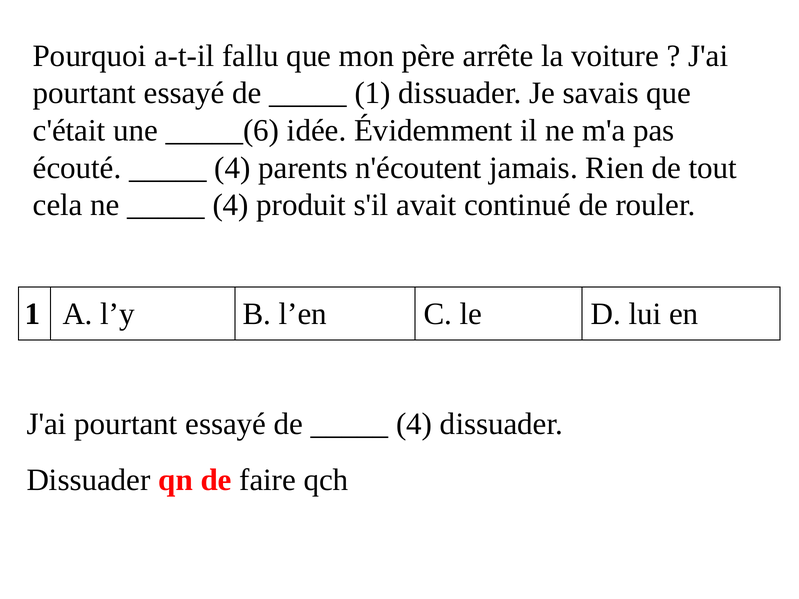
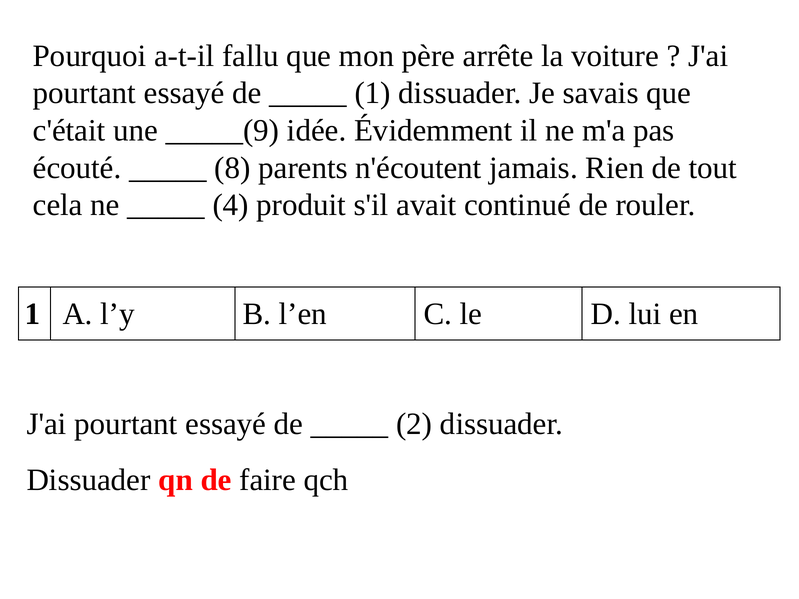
_____(6: _____(6 -> _____(9
4 at (232, 168): 4 -> 8
4 at (414, 424): 4 -> 2
